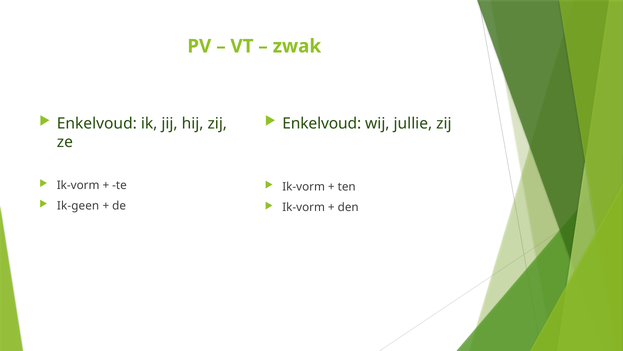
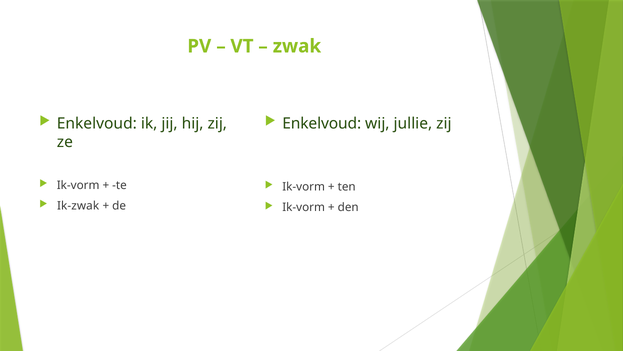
Ik-geen: Ik-geen -> Ik-zwak
